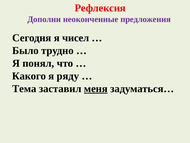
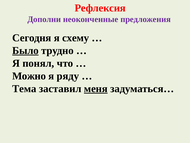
чисел: чисел -> схему
Было underline: none -> present
Какого: Какого -> Можно
